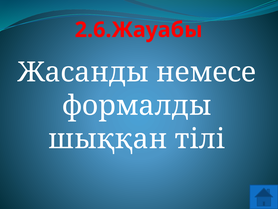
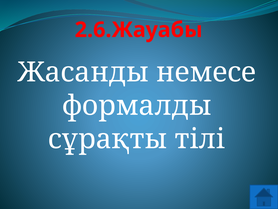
шыққан: шыққан -> сұрақты
